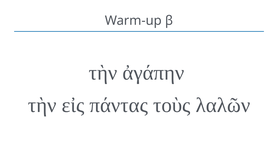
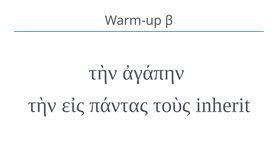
λαλῶν: λαλῶν -> inherit
